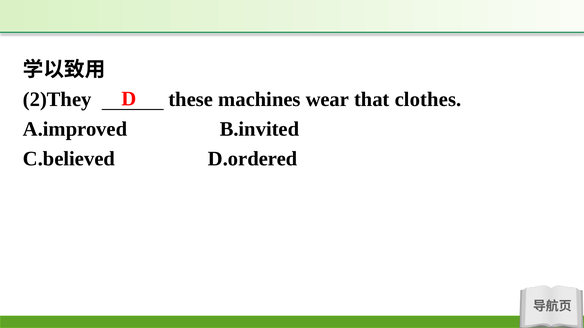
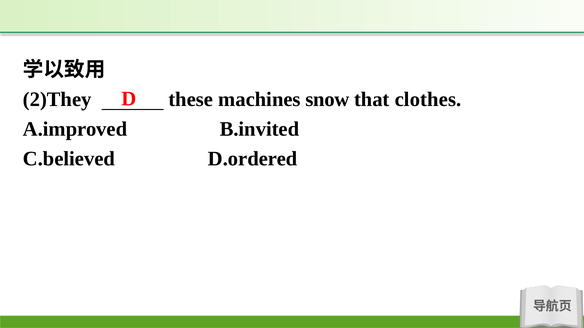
wear: wear -> snow
